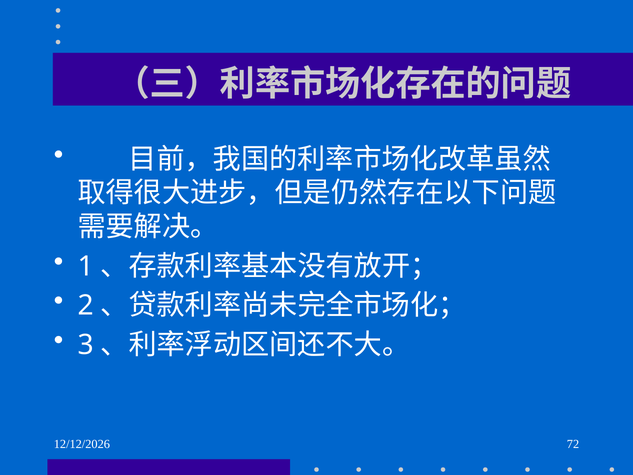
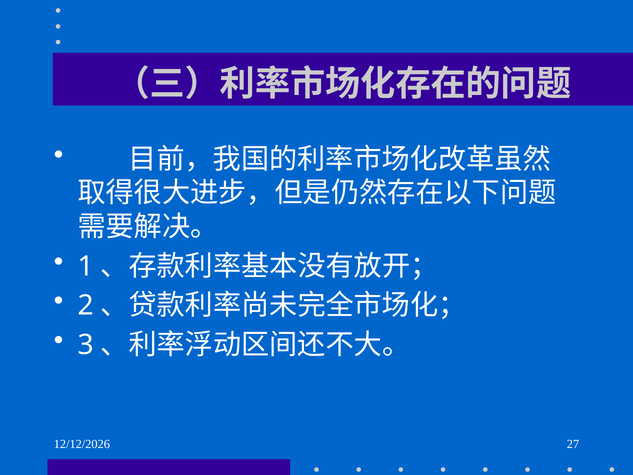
72: 72 -> 27
